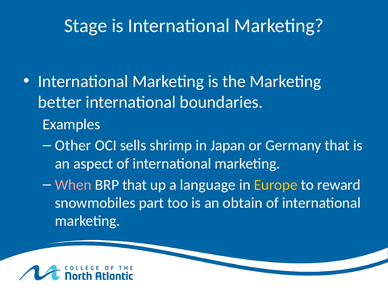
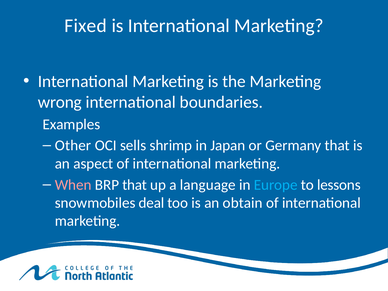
Stage: Stage -> Fixed
better: better -> wrong
Europe colour: yellow -> light blue
reward: reward -> lessons
part: part -> deal
